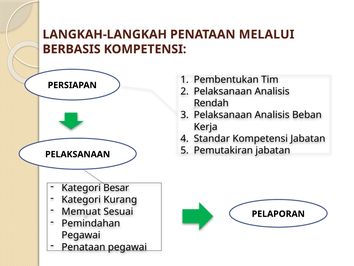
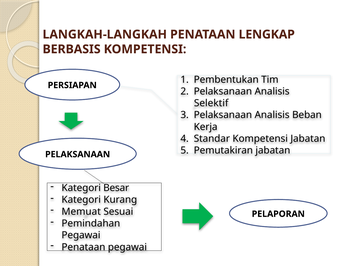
MELALUI: MELALUI -> LENGKAP
Rendah: Rendah -> Selektif
